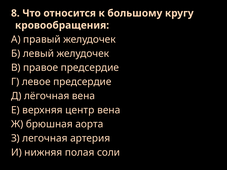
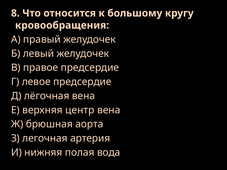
соли: соли -> вода
